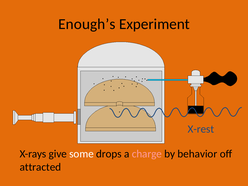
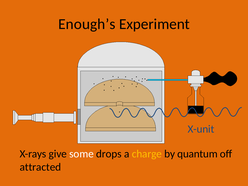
X-rest: X-rest -> X-unit
charge colour: pink -> yellow
behavior: behavior -> quantum
